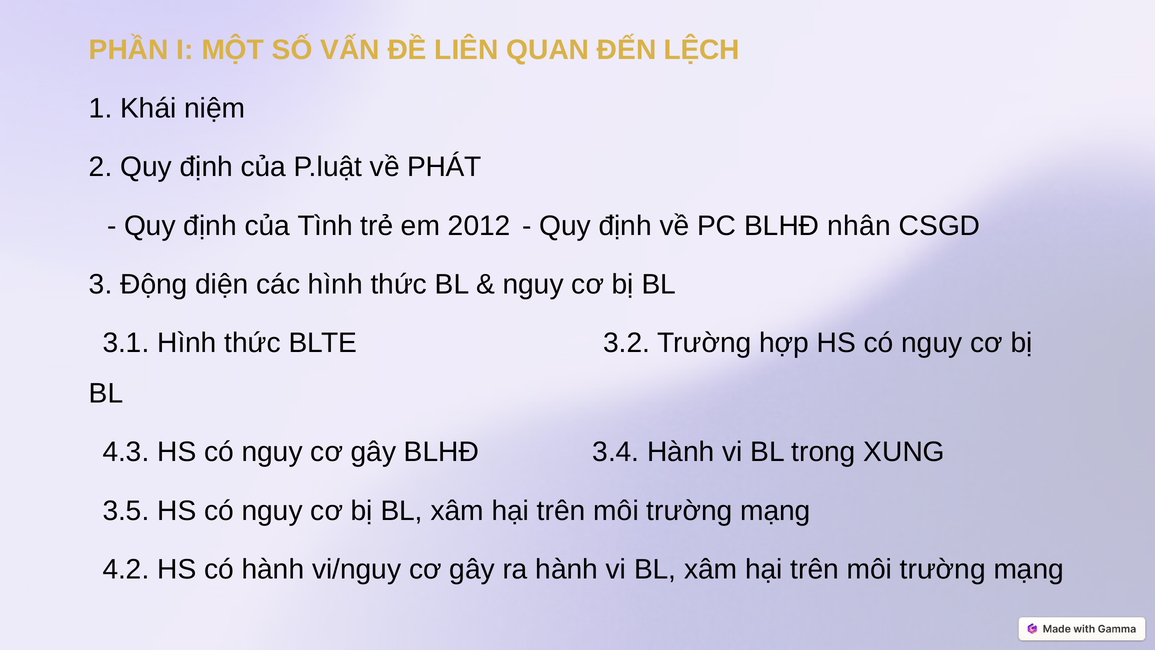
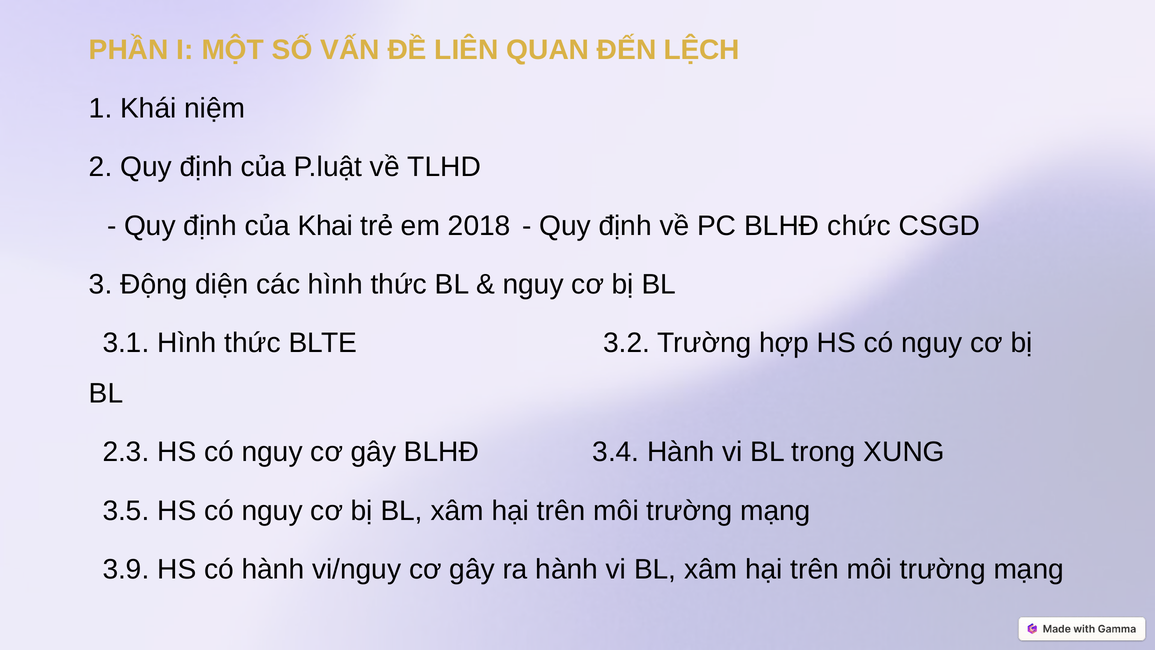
PHÁT: PHÁT -> TLHD
Tình: Tình -> Khai
2012: 2012 -> 2018
nhân: nhân -> chức
4.3: 4.3 -> 2.3
4.2: 4.2 -> 3.9
